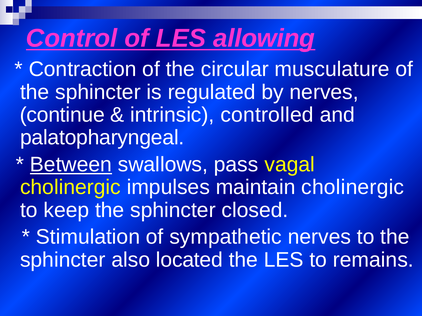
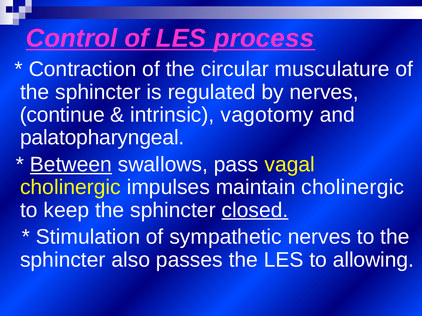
allowing: allowing -> process
controlled: controlled -> vagotomy
closed underline: none -> present
located: located -> passes
remains: remains -> allowing
